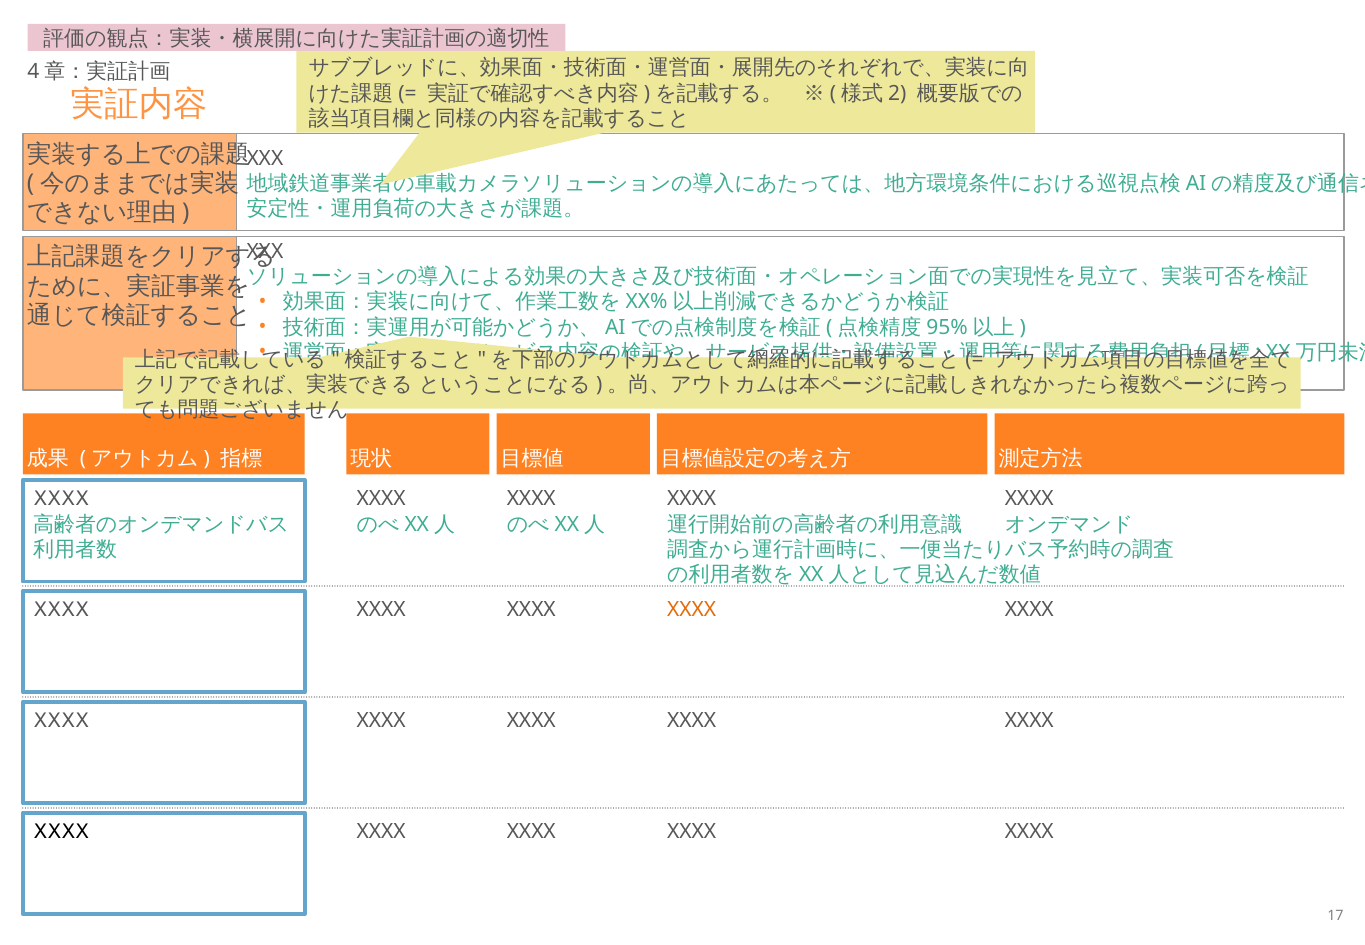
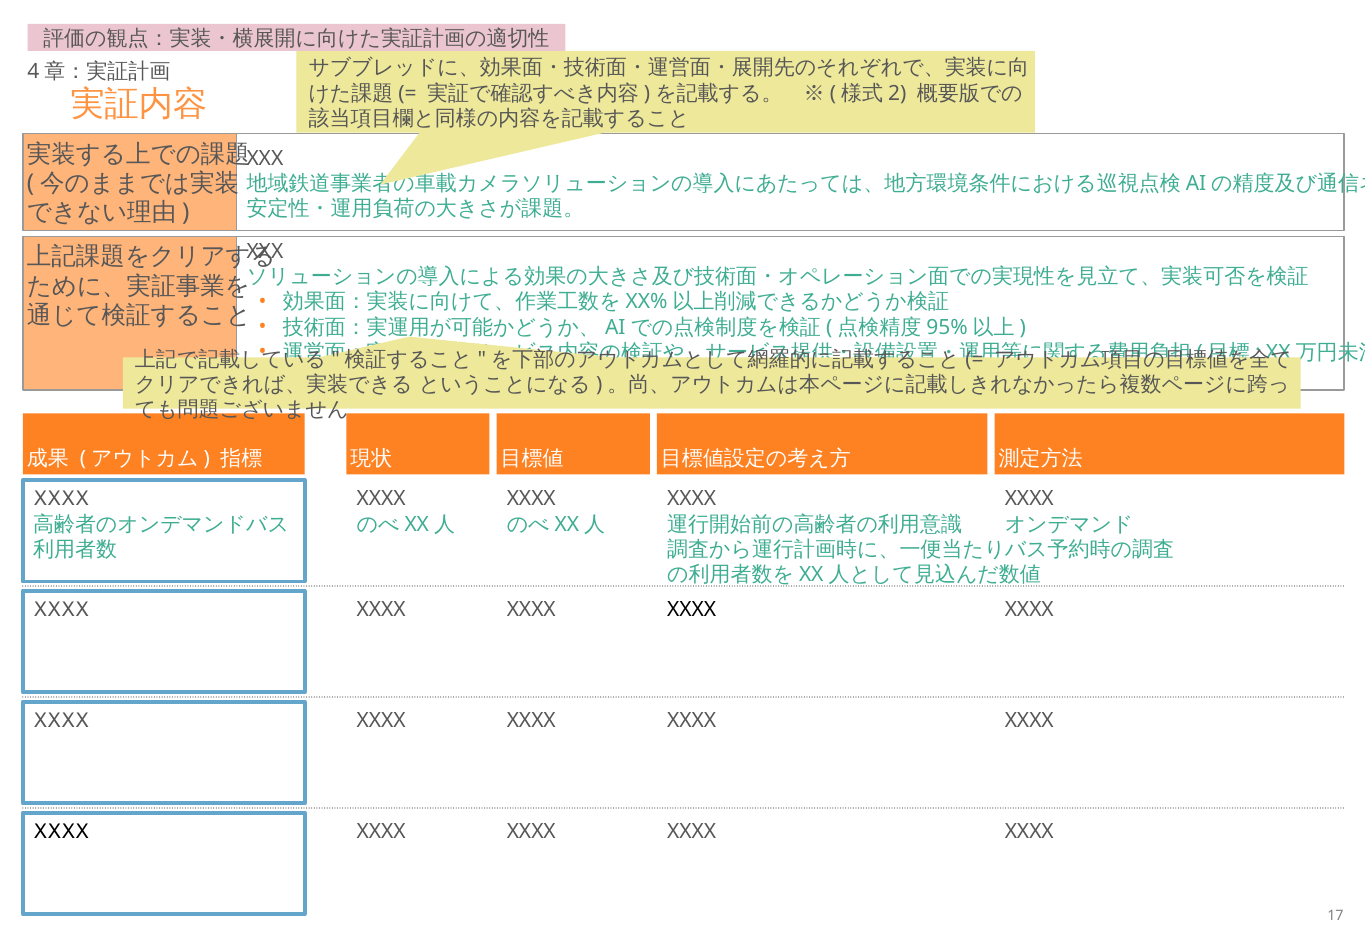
XXXX at (692, 610) colour: orange -> black
